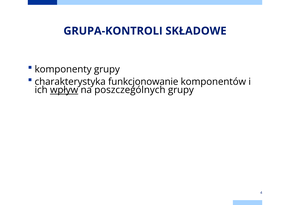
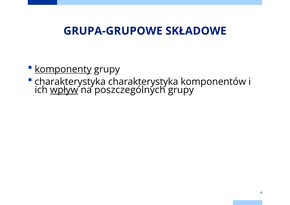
GRUPA-KONTROLI: GRUPA-KONTROLI -> GRUPA-GRUPOWE
komponenty underline: none -> present
charakterystyka funkcjonowanie: funkcjonowanie -> charakterystyka
